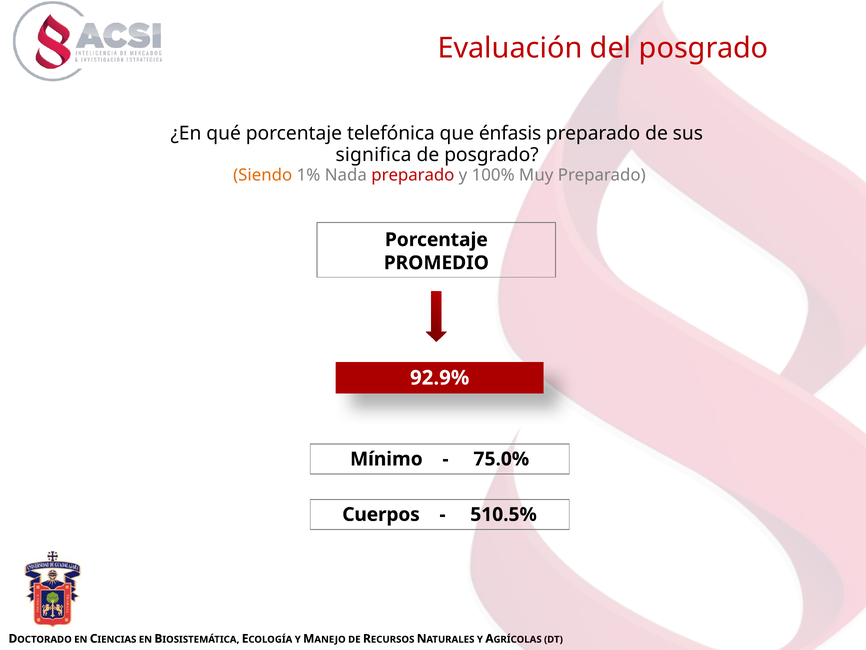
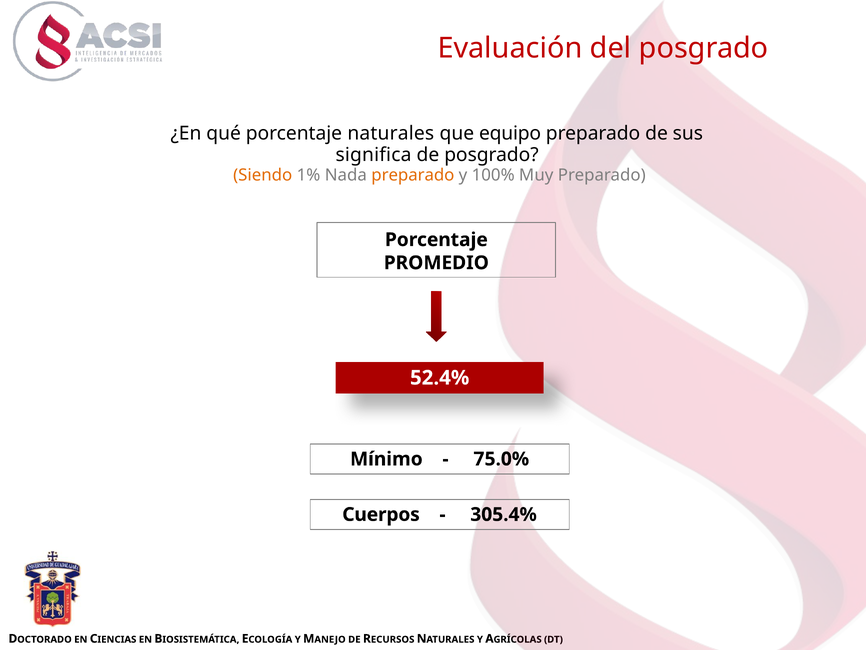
porcentaje telefónica: telefónica -> naturales
énfasis: énfasis -> equipo
preparado at (413, 175) colour: red -> orange
92.9%: 92.9% -> 52.4%
510.5%: 510.5% -> 305.4%
